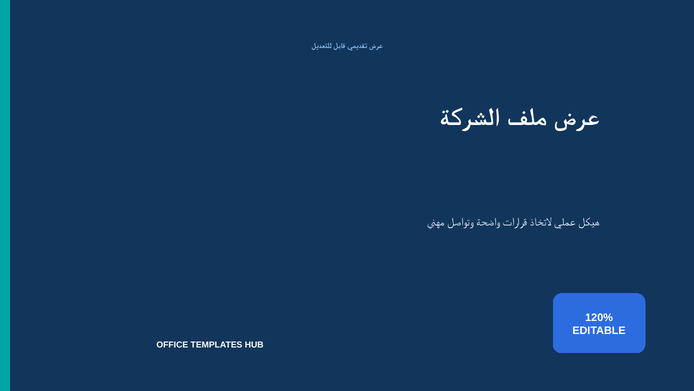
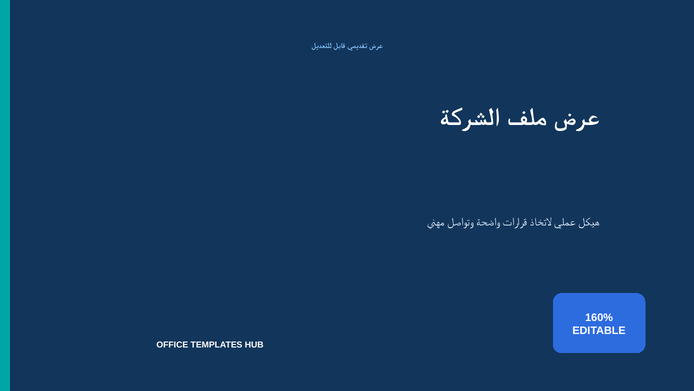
120%: 120% -> 160%
